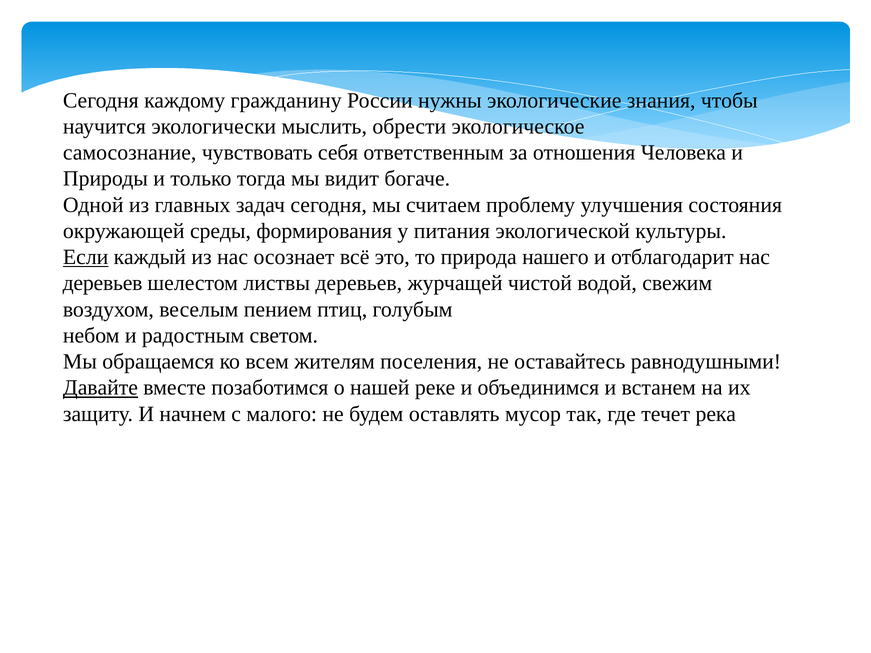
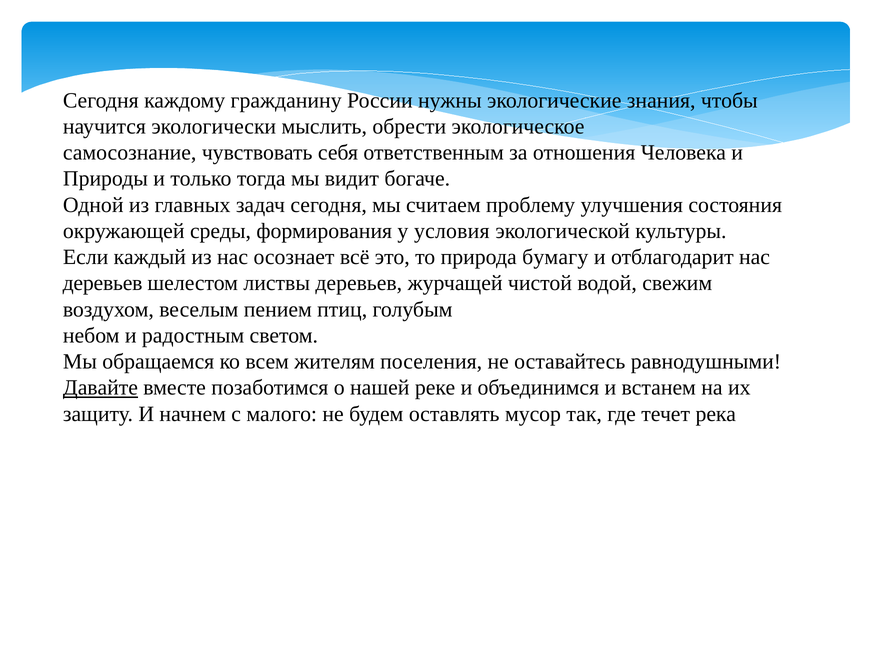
питания: питания -> условия
Если underline: present -> none
нашего: нашего -> бумагу
